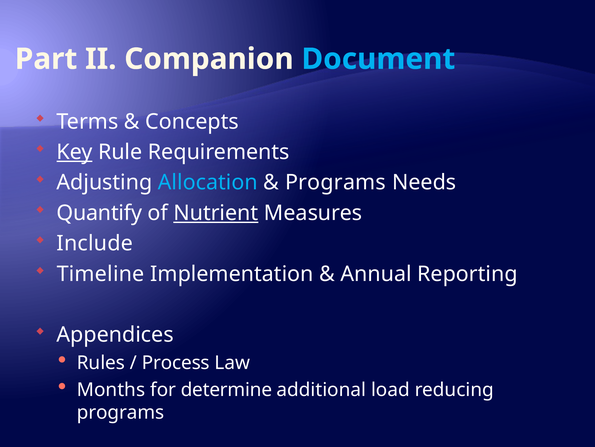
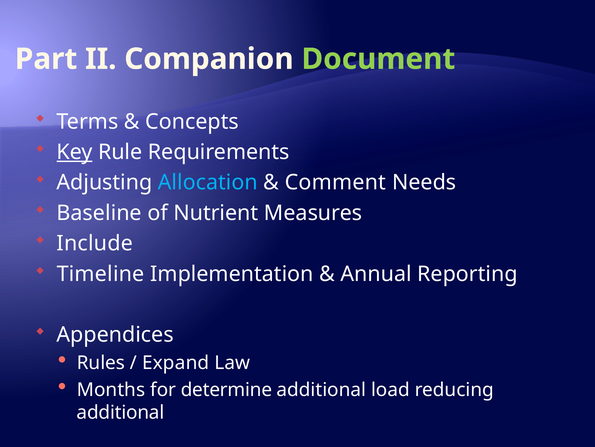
Document colour: light blue -> light green
Programs at (335, 182): Programs -> Comment
Quantify: Quantify -> Baseline
Nutrient underline: present -> none
Process: Process -> Expand
programs at (120, 412): programs -> additional
